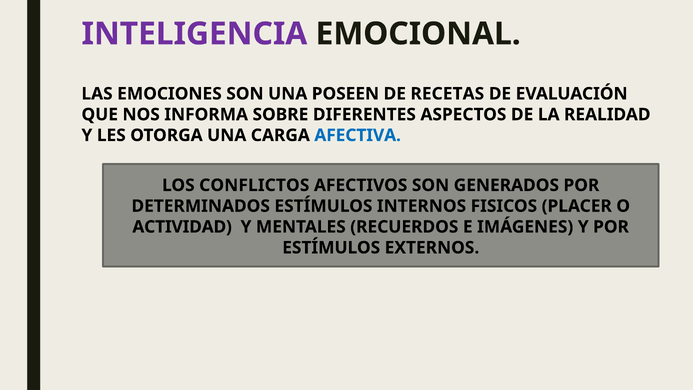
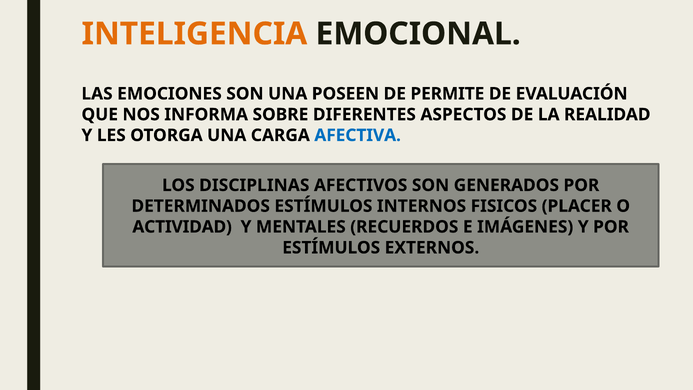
INTELIGENCIA colour: purple -> orange
RECETAS: RECETAS -> PERMITE
CONFLICTOS: CONFLICTOS -> DISCIPLINAS
